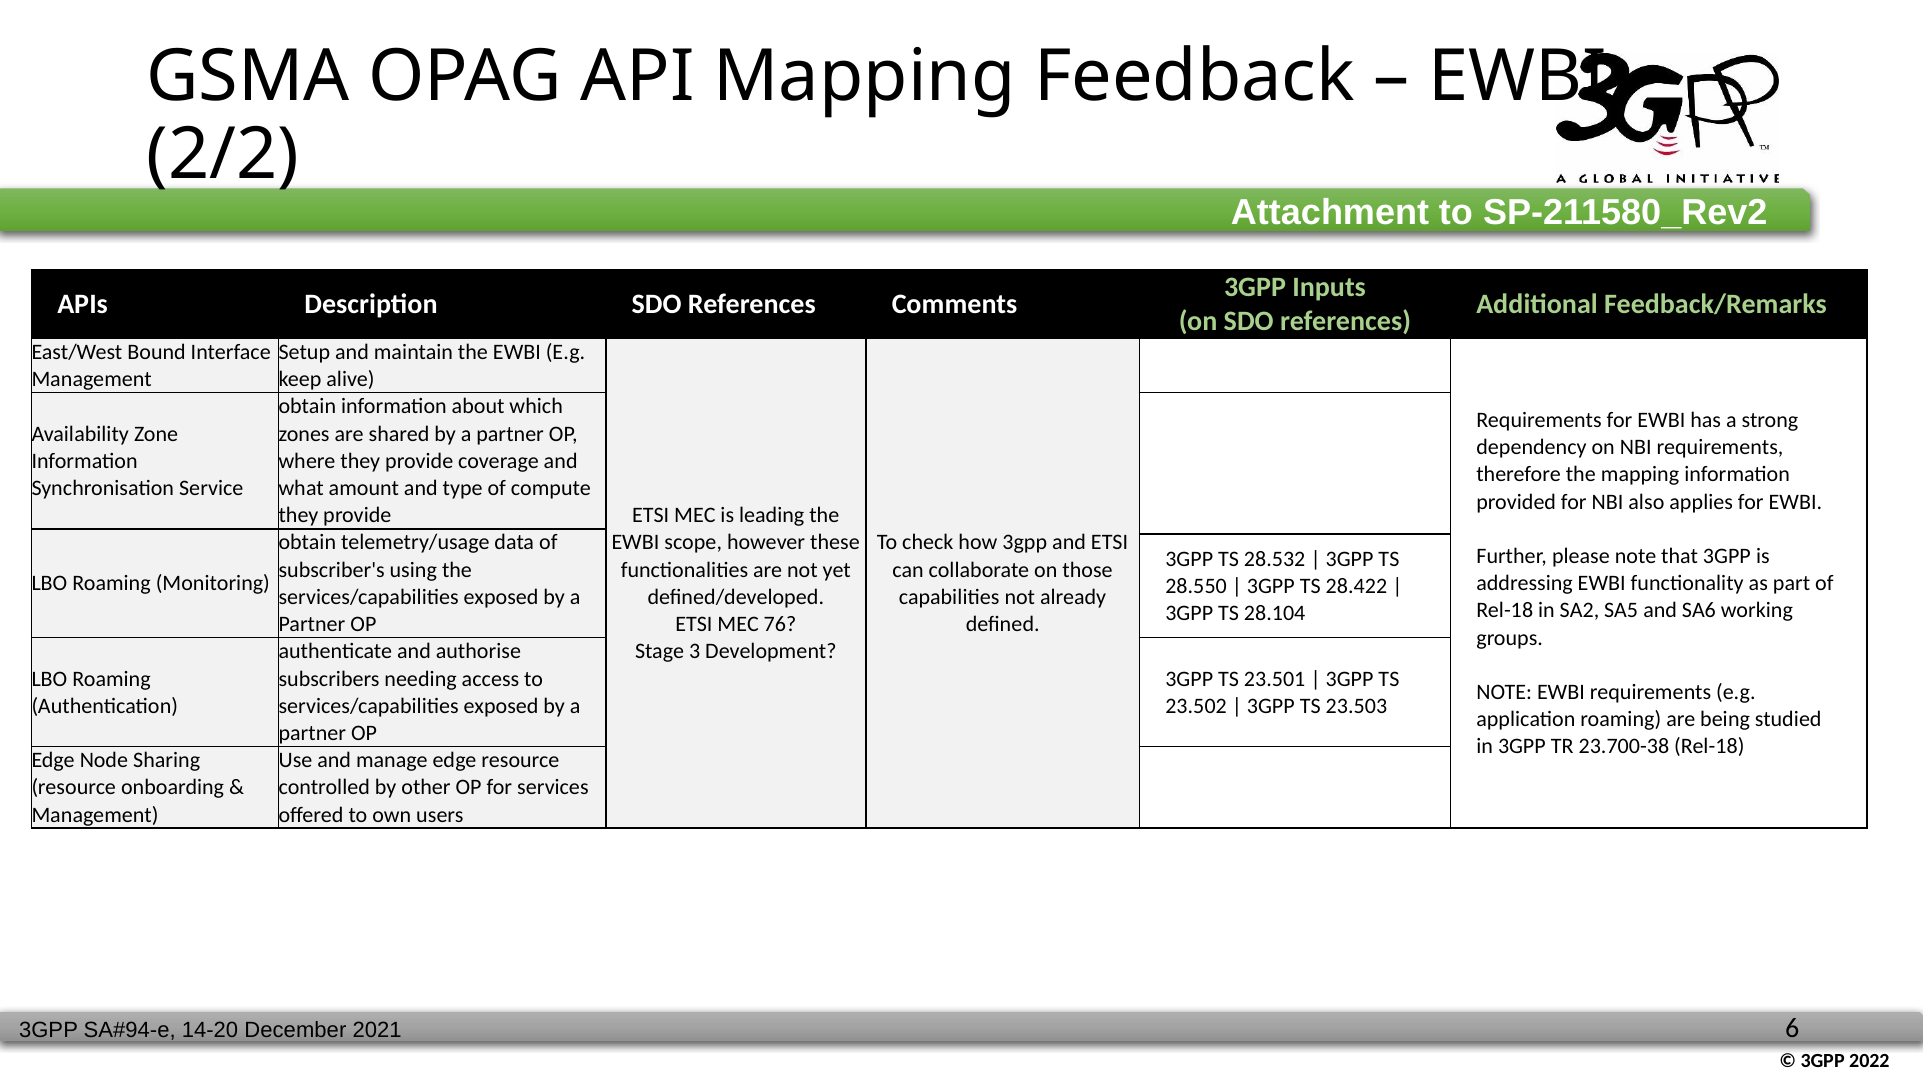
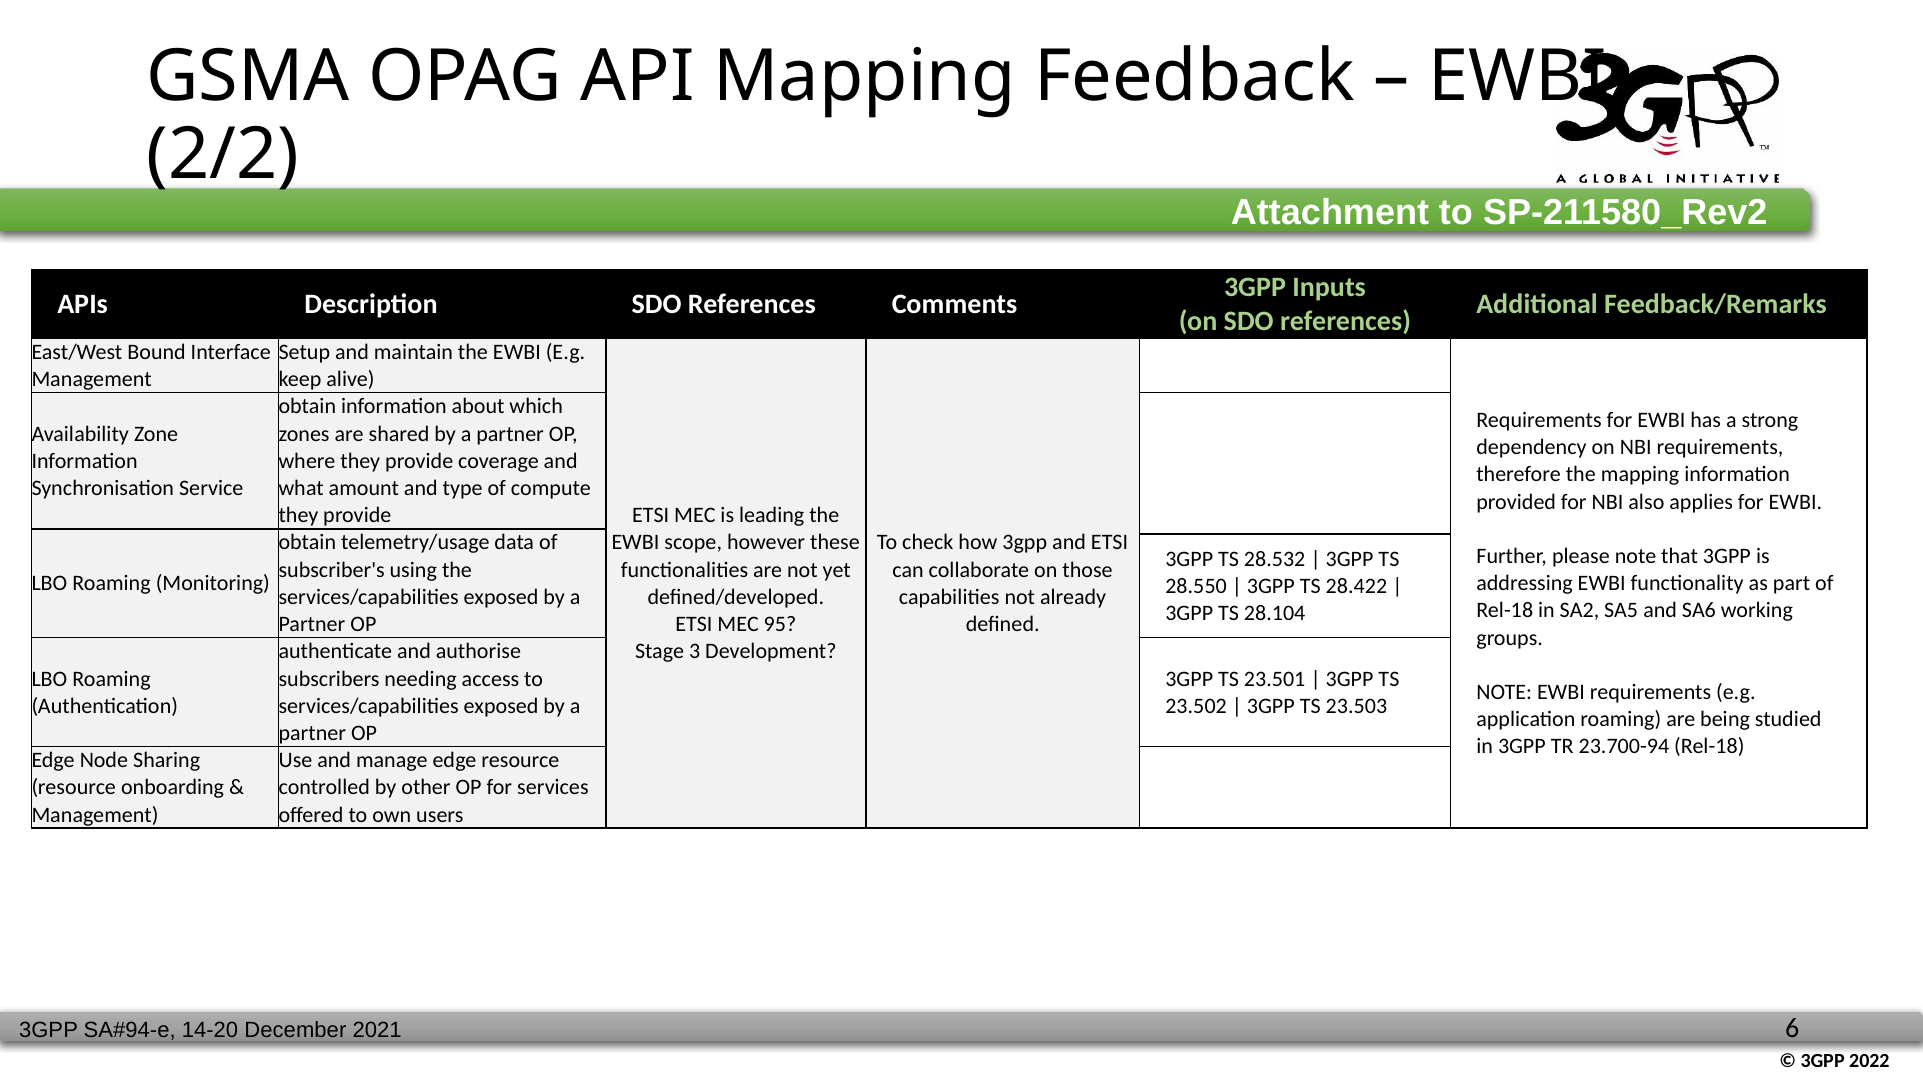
76: 76 -> 95
23.700-38: 23.700-38 -> 23.700-94
